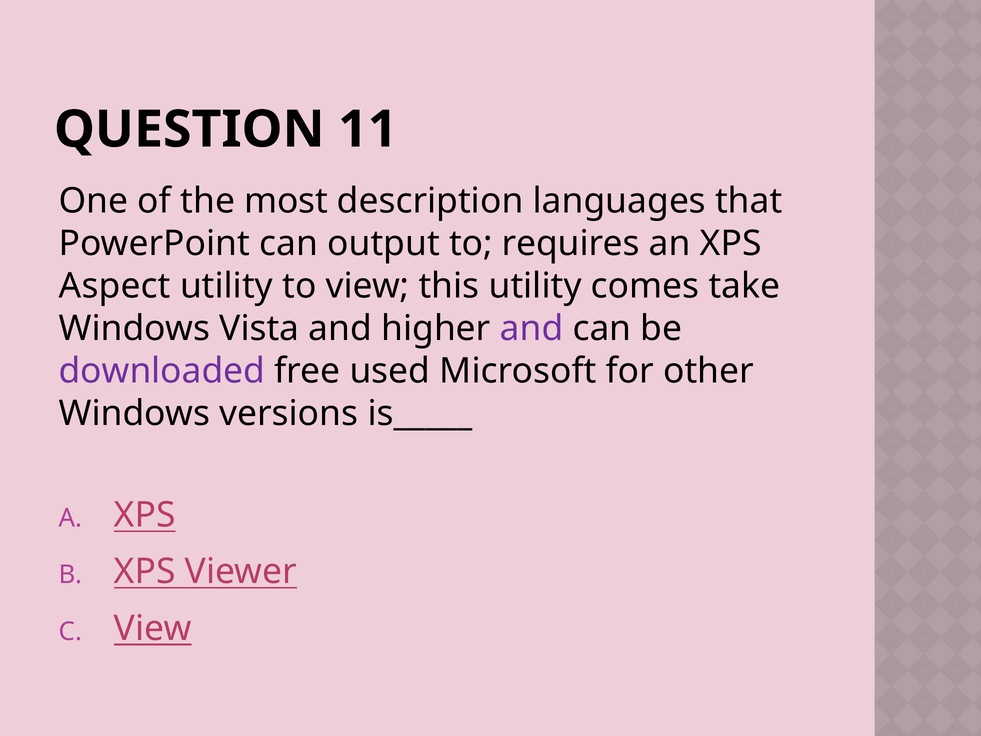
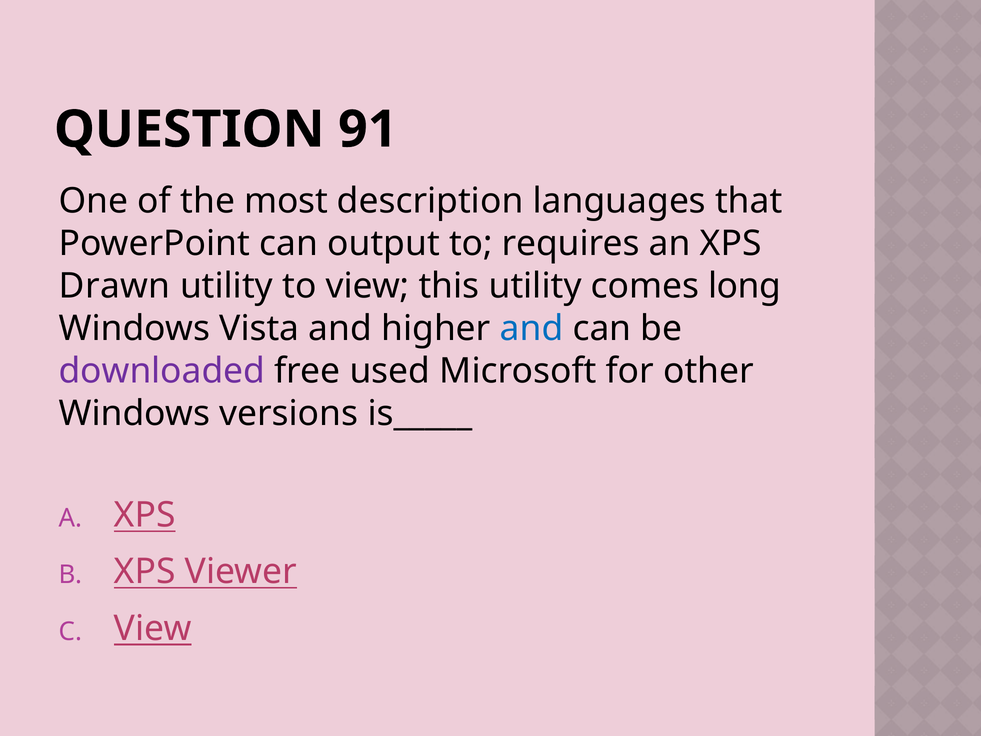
11: 11 -> 91
Aspect: Aspect -> Drawn
take: take -> long
and at (532, 329) colour: purple -> blue
